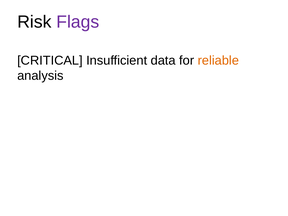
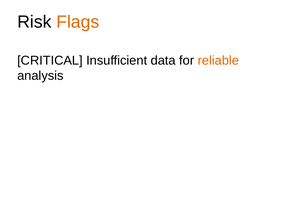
Flags colour: purple -> orange
